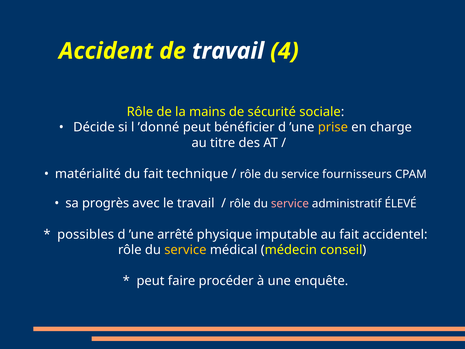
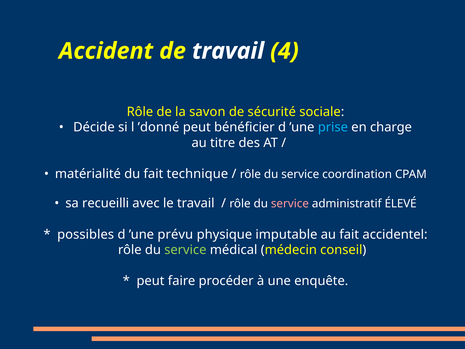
mains: mains -> savon
prise colour: yellow -> light blue
fournisseurs: fournisseurs -> coordination
progrès: progrès -> recueilli
arrêté: arrêté -> prévu
service at (185, 250) colour: yellow -> light green
